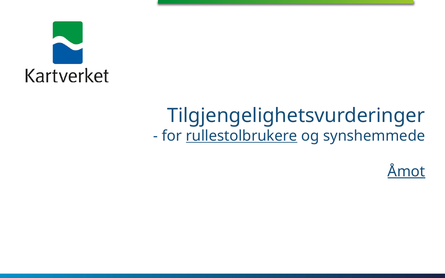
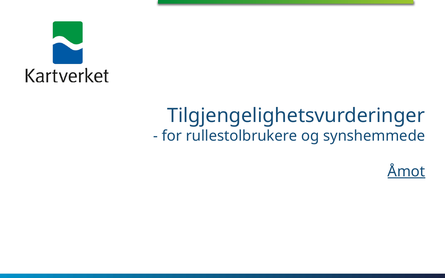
rullestolbrukere underline: present -> none
